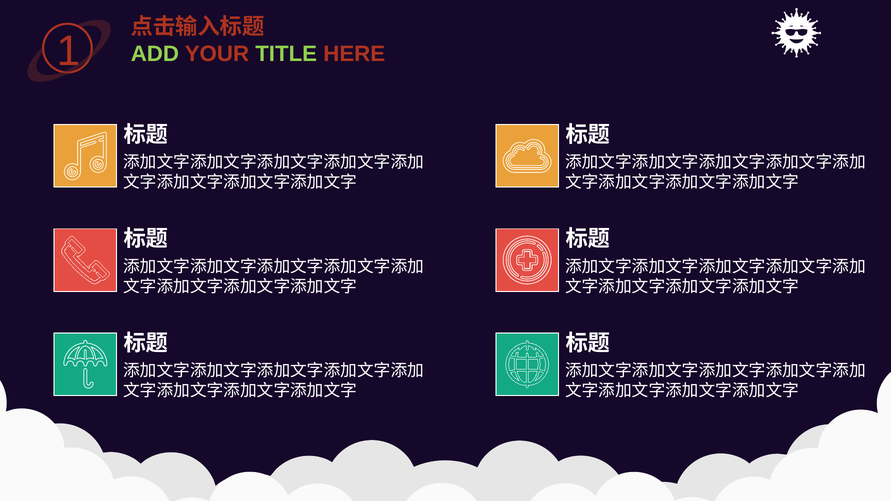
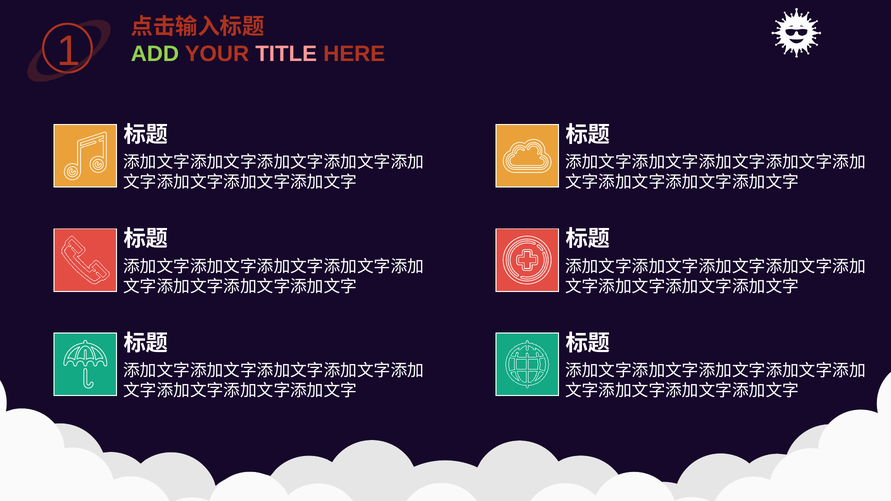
TITLE colour: light green -> pink
